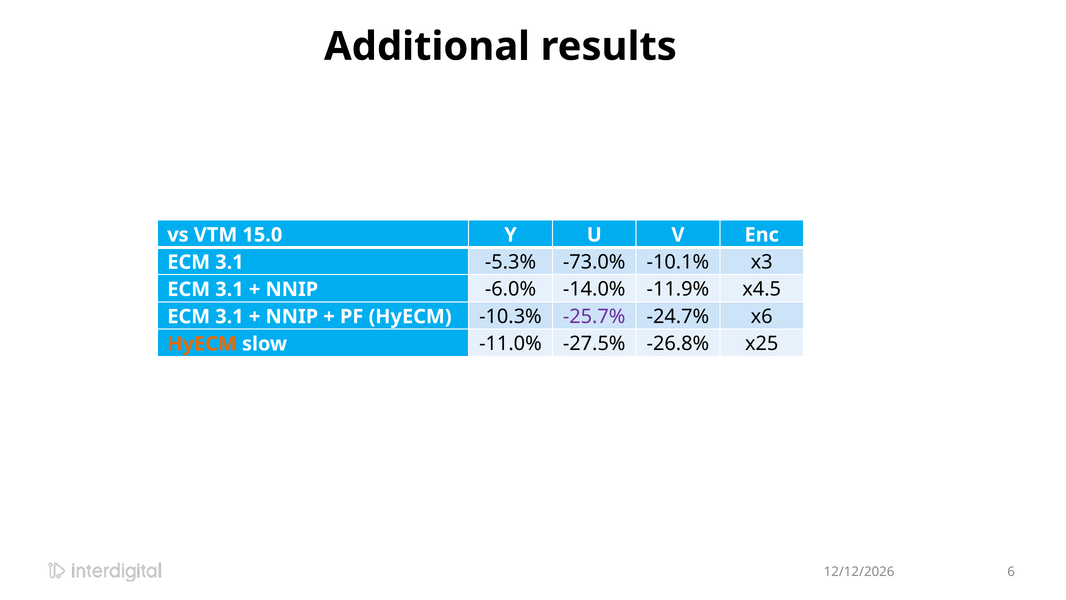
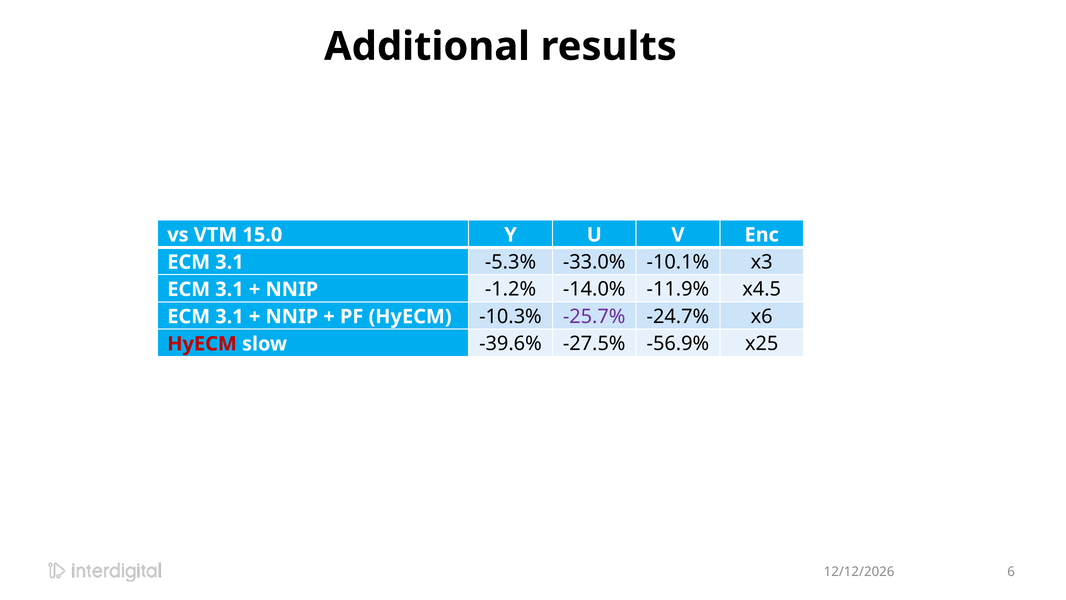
-73.0%: -73.0% -> -33.0%
-6.0%: -6.0% -> -1.2%
HyECM at (202, 344) colour: orange -> red
-11.0%: -11.0% -> -39.6%
-26.8%: -26.8% -> -56.9%
